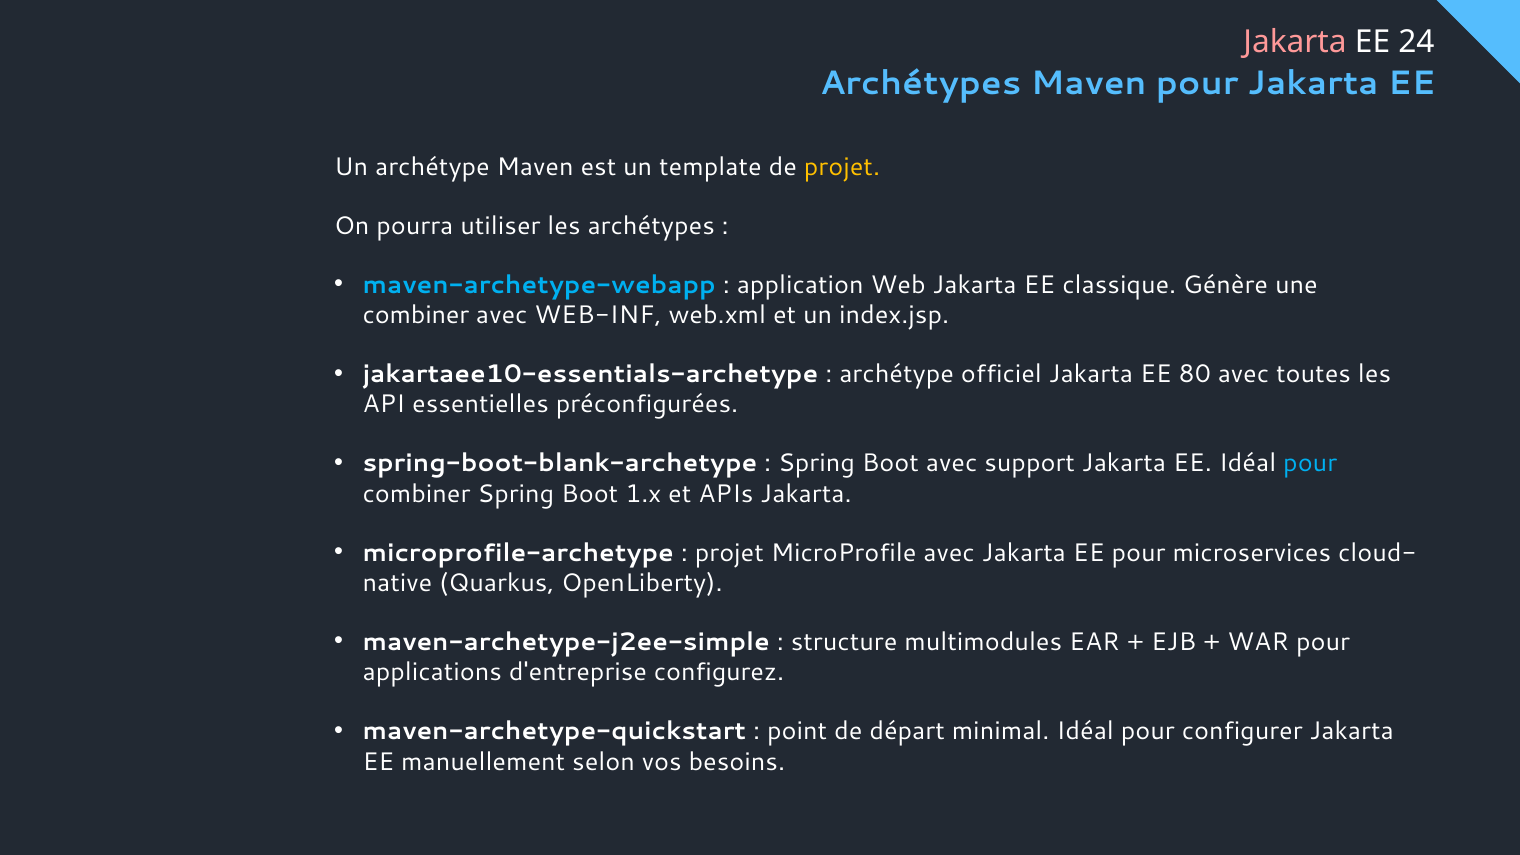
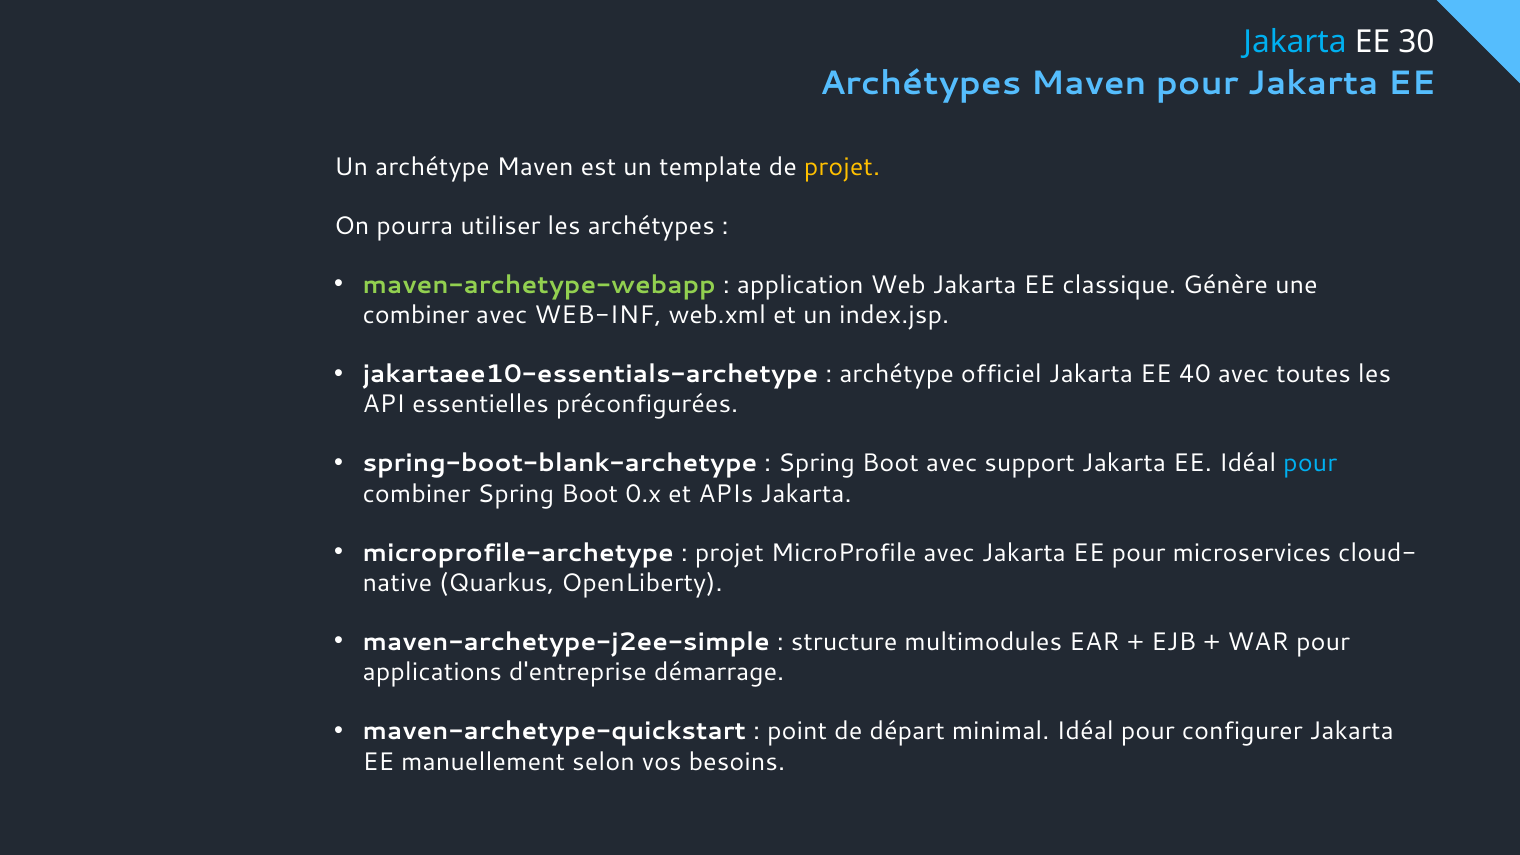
Jakarta at (1295, 42) colour: pink -> light blue
24: 24 -> 30
maven-archetype-webapp colour: light blue -> light green
80: 80 -> 40
1.x: 1.x -> 0.x
configurez: configurez -> démarrage
